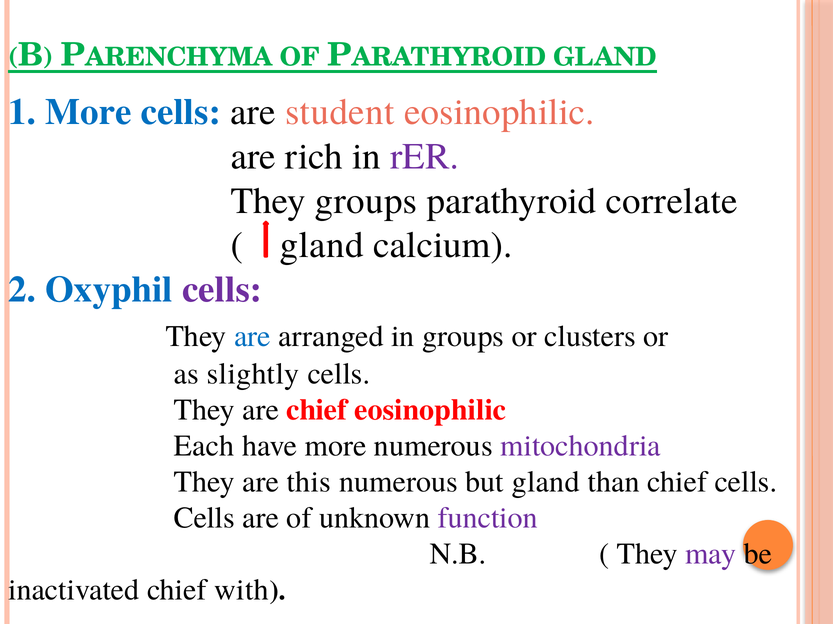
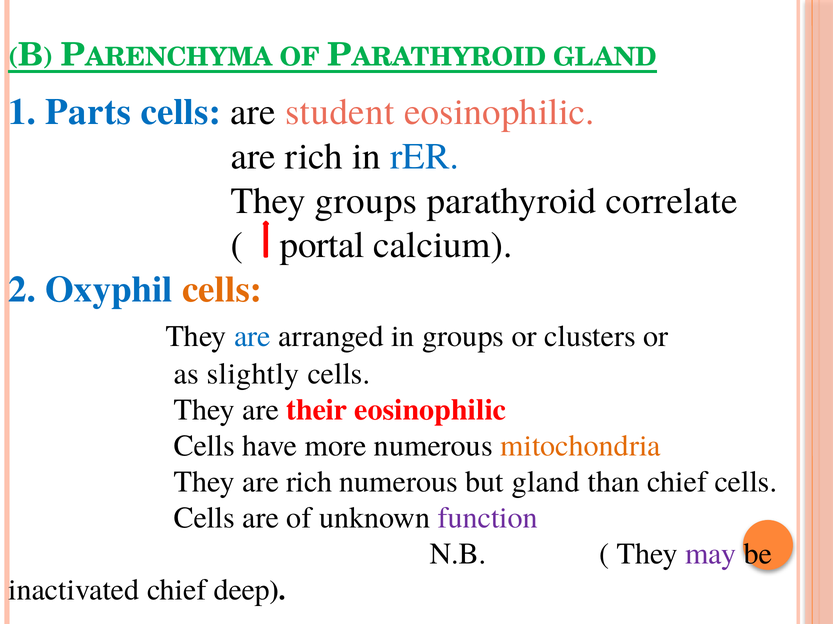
1 More: More -> Parts
rER colour: purple -> blue
gland at (322, 245): gland -> portal
cells at (222, 290) colour: purple -> orange
are chief: chief -> their
Each at (204, 446): Each -> Cells
mitochondria colour: purple -> orange
They are this: this -> rich
with: with -> deep
